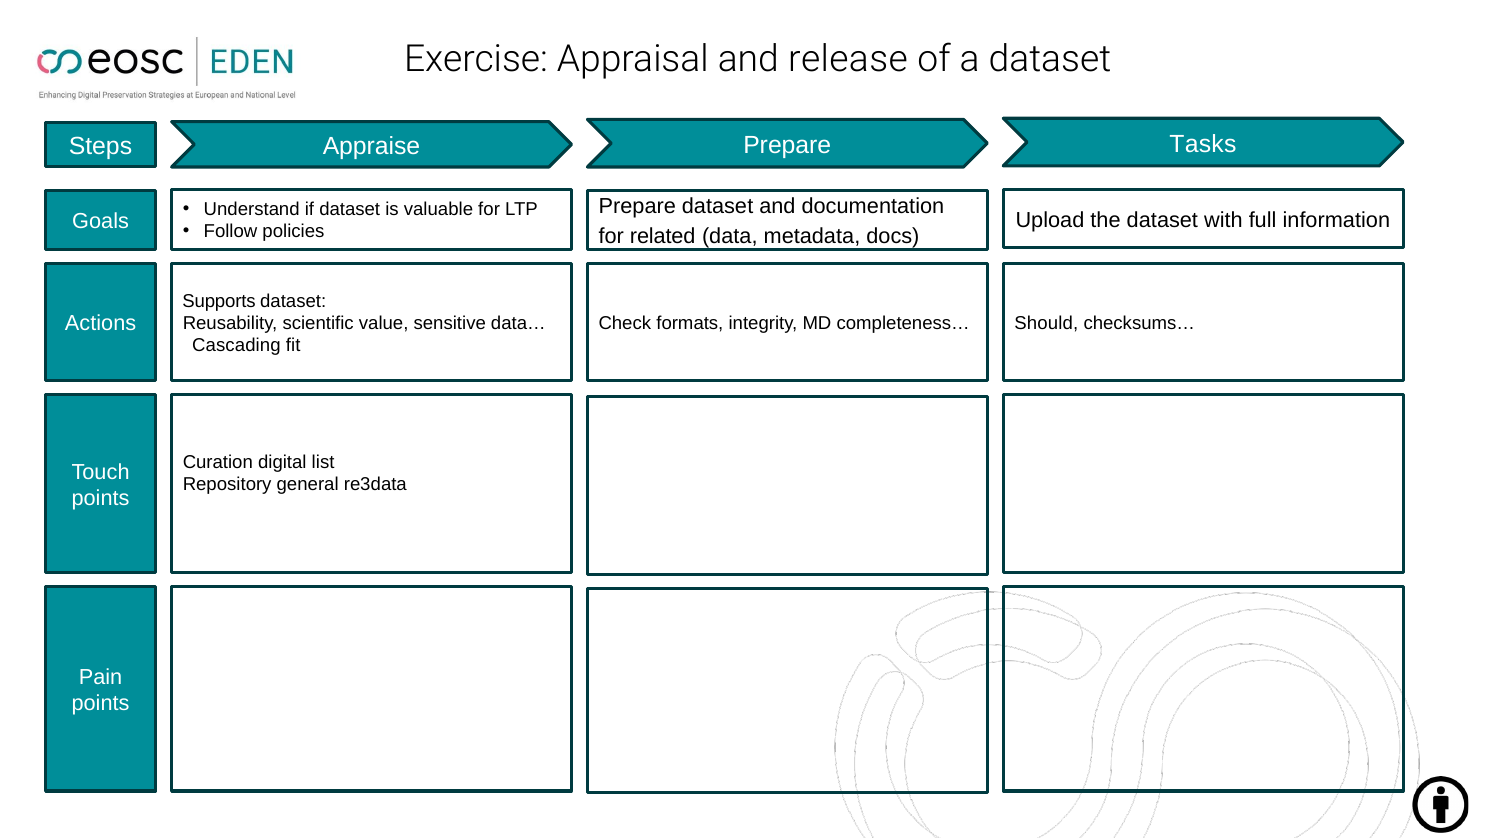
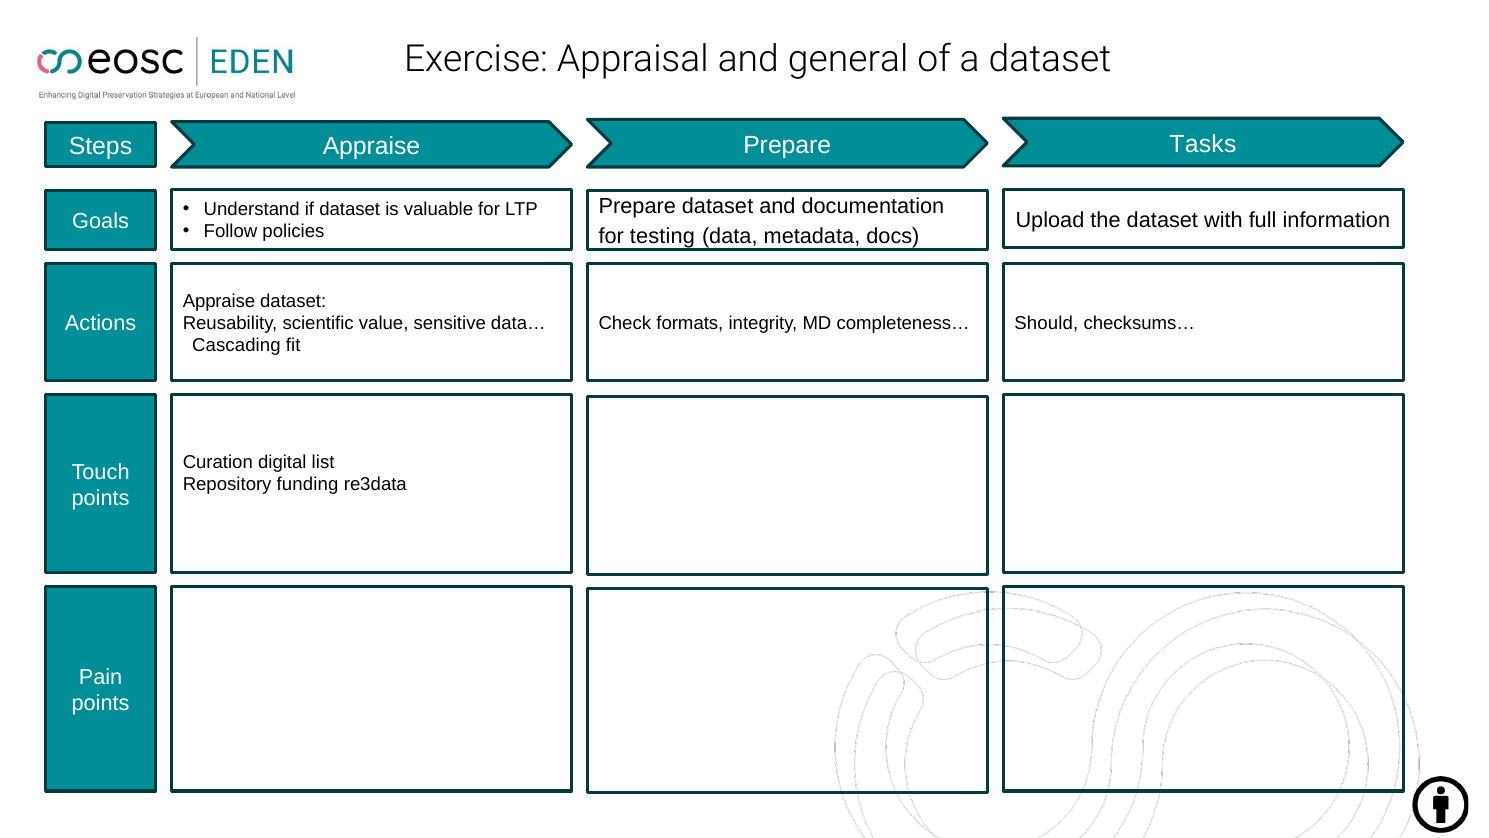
release: release -> general
related: related -> testing
Supports at (219, 301): Supports -> Appraise
general: general -> funding
